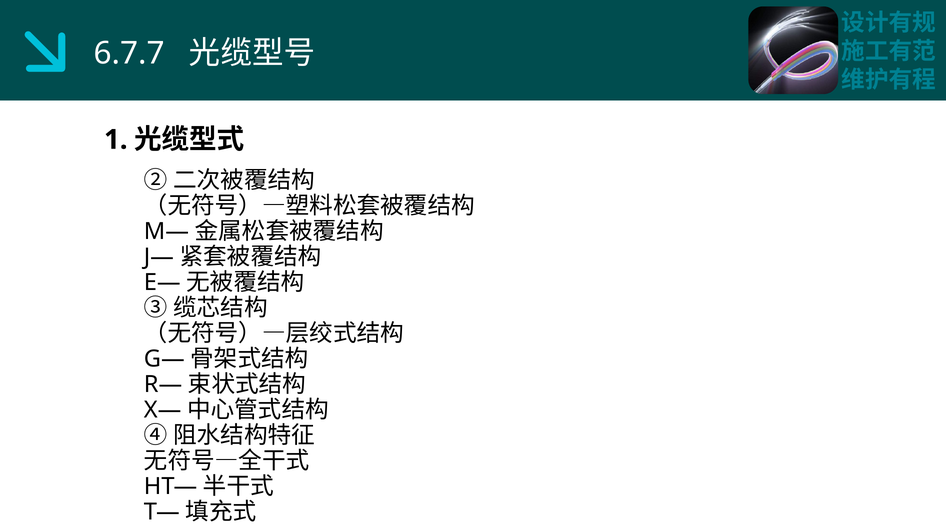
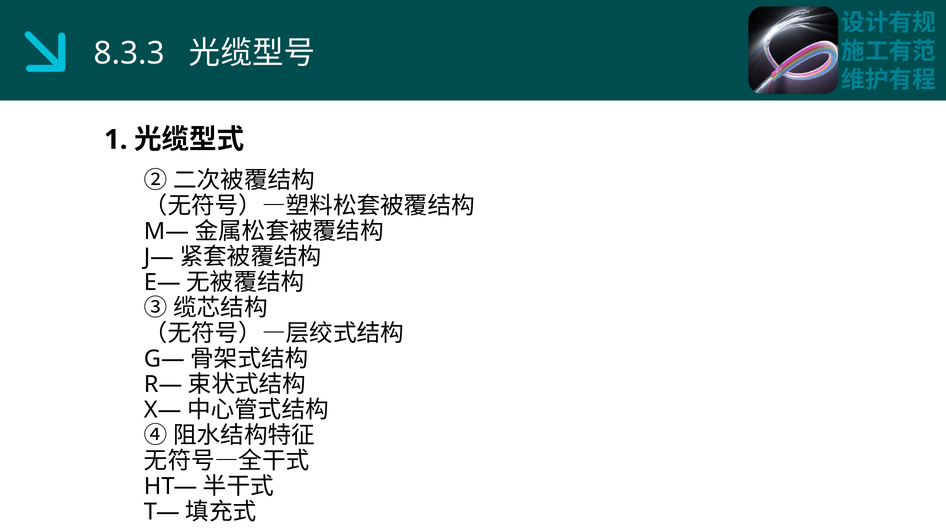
6.7.7: 6.7.7 -> 8.3.3
